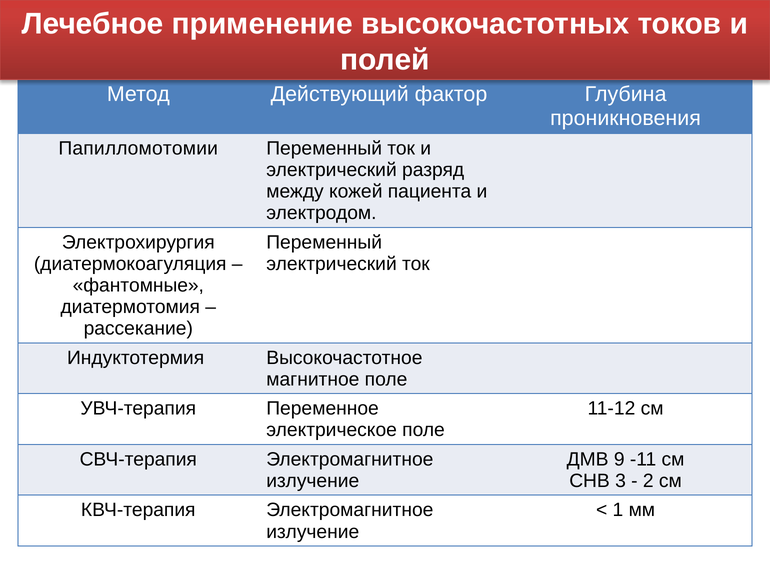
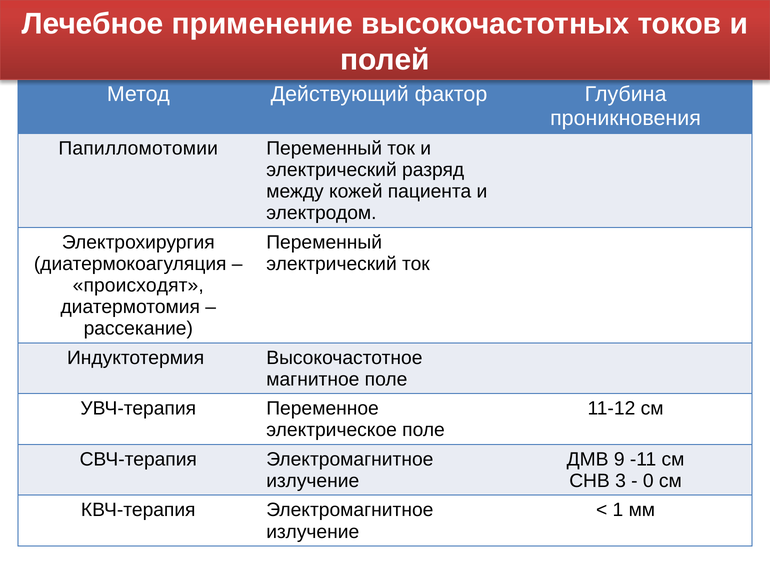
фантомные: фантомные -> происходят
2: 2 -> 0
